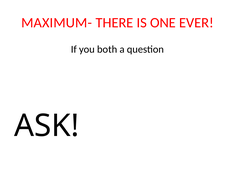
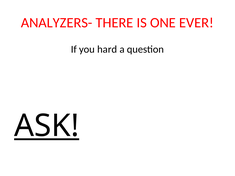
MAXIMUM-: MAXIMUM- -> ANALYZERS-
both: both -> hard
ASK underline: none -> present
